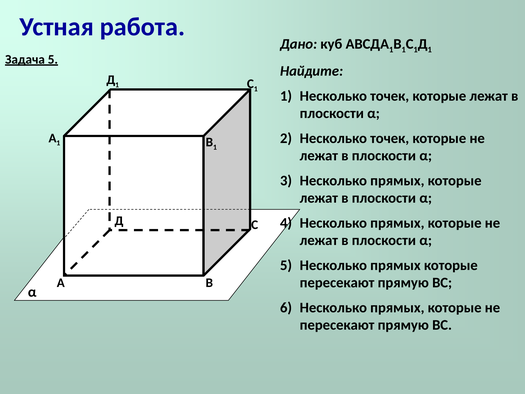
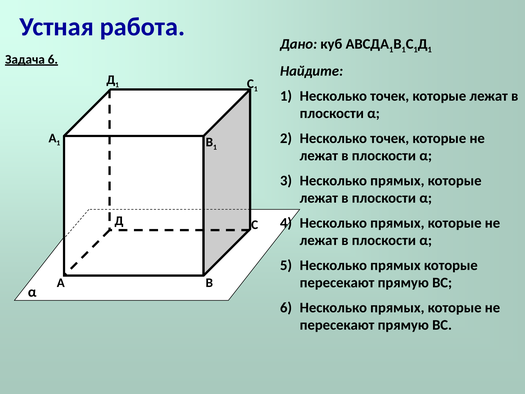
Задача 5: 5 -> 6
